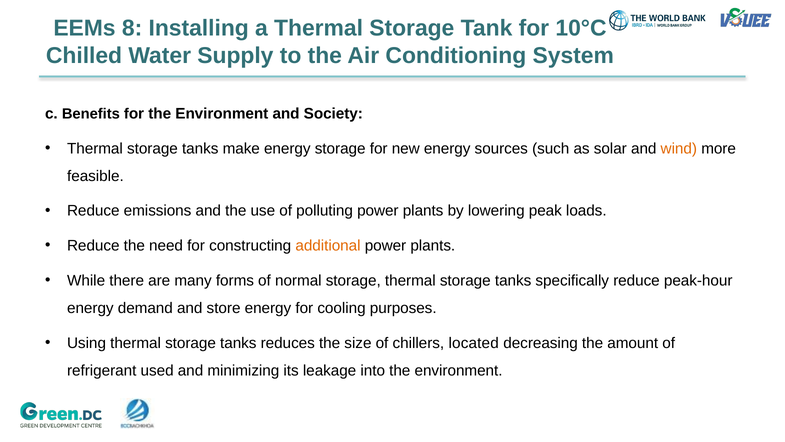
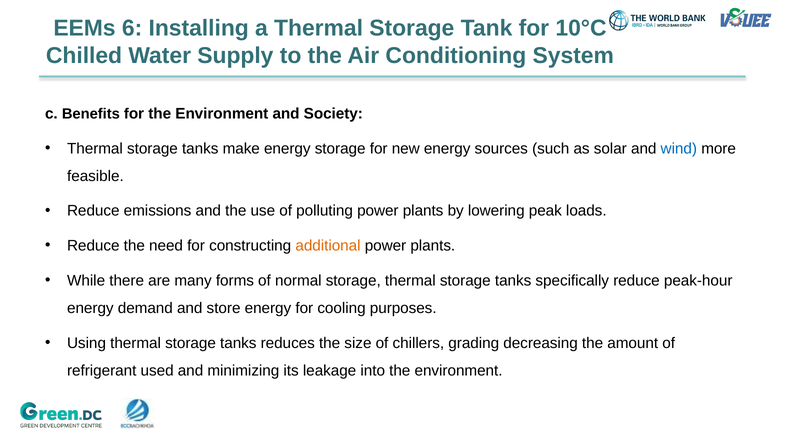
8: 8 -> 6
wind colour: orange -> blue
located: located -> grading
